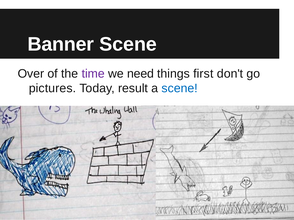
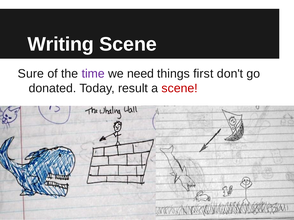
Banner: Banner -> Writing
Over: Over -> Sure
pictures: pictures -> donated
scene at (180, 88) colour: blue -> red
